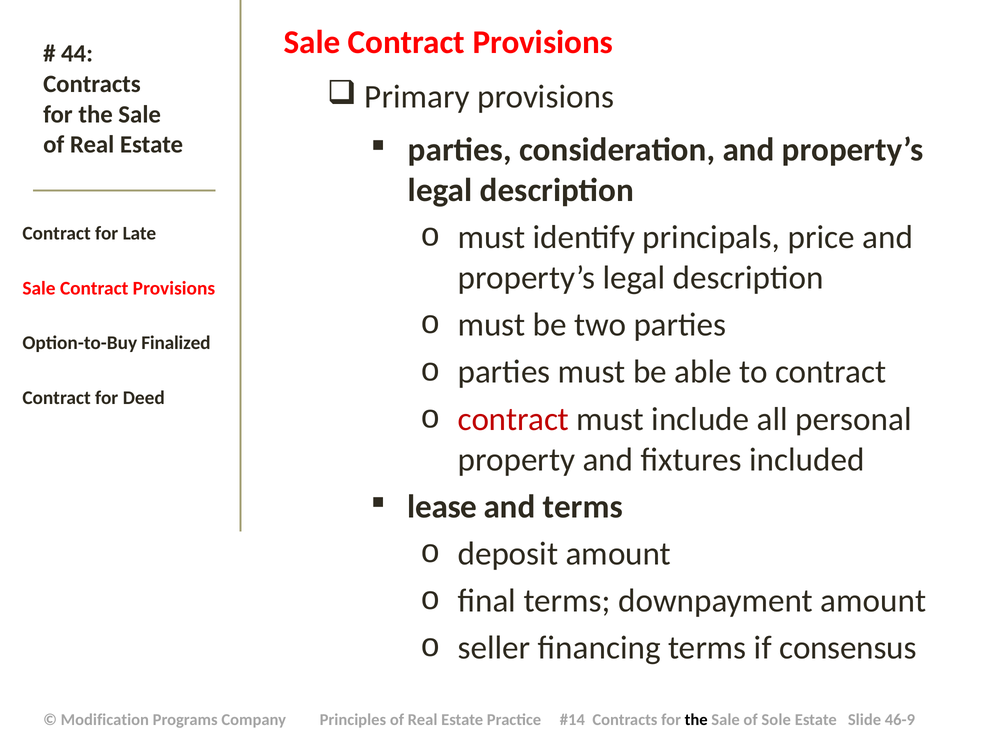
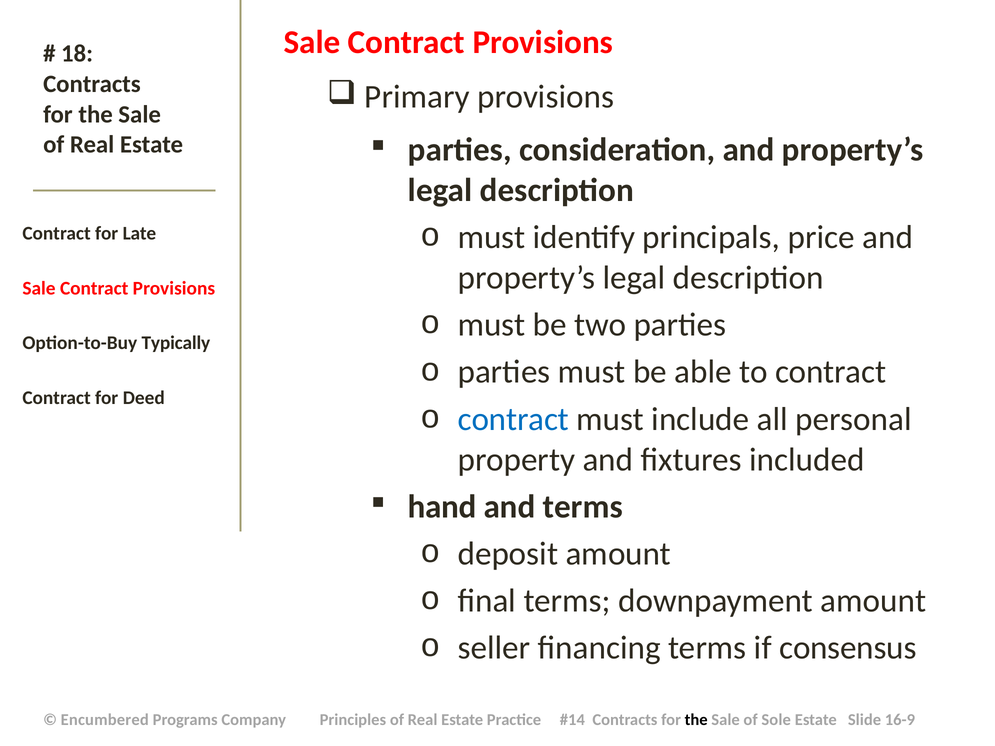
44: 44 -> 18
Finalized: Finalized -> Typically
contract at (513, 419) colour: red -> blue
lease: lease -> hand
Modification: Modification -> Encumbered
46-9: 46-9 -> 16-9
